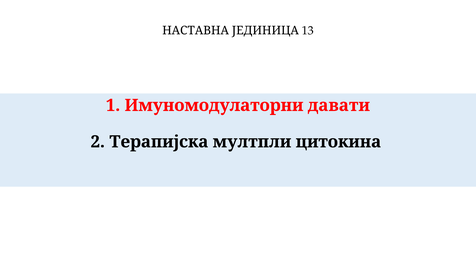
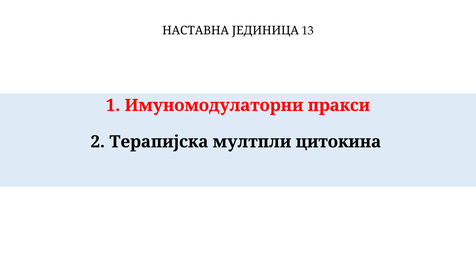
давати: давати -> пракси
